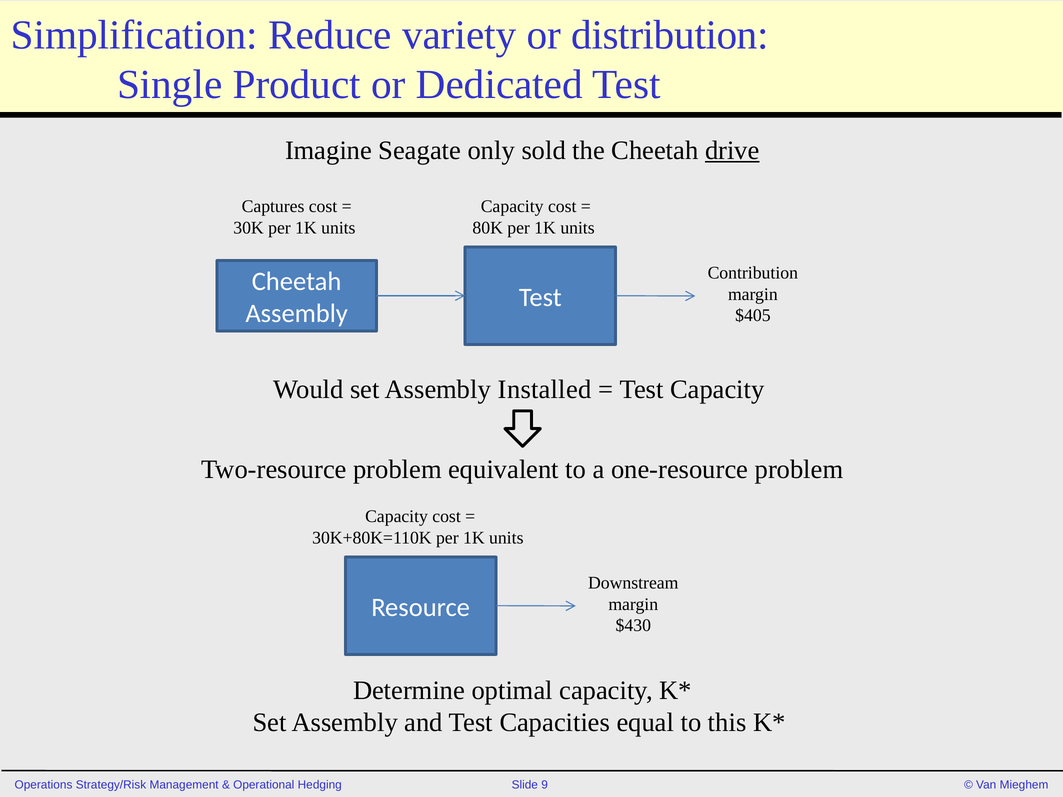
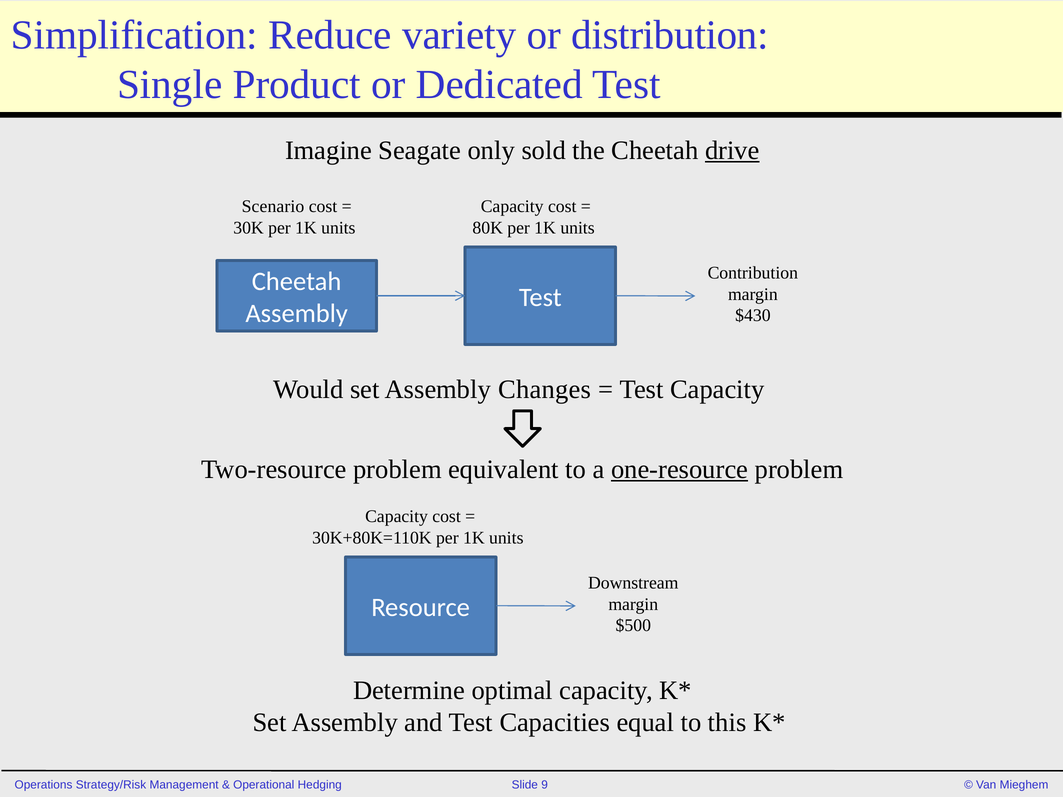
Captures: Captures -> Scenario
$405: $405 -> $430
Installed: Installed -> Changes
one-resource underline: none -> present
$430: $430 -> $500
